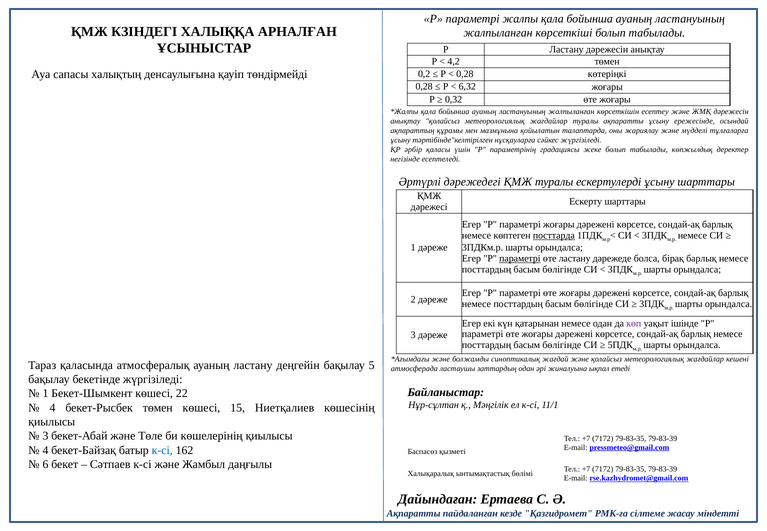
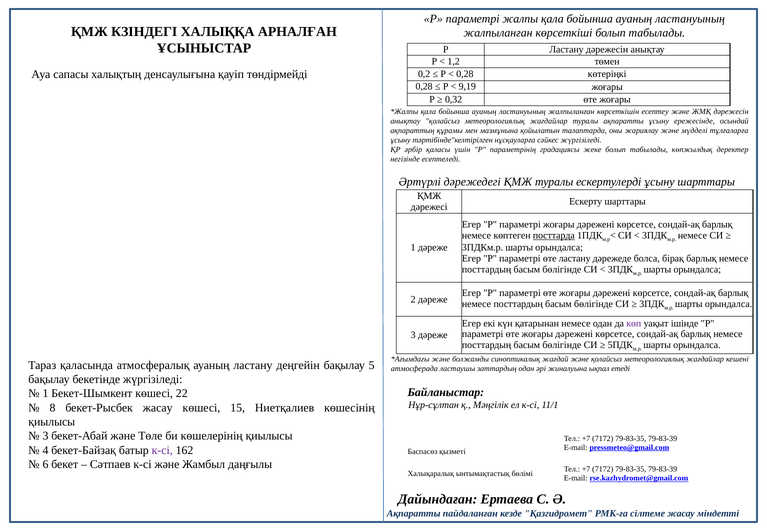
4,2: 4,2 -> 1,2
6,32: 6,32 -> 9,19
параметрі at (520, 259) underline: present -> none
4 at (53, 408): 4 -> 8
бекет-Рысбек төмен: төмен -> жасау
к-сі at (162, 450) colour: blue -> purple
